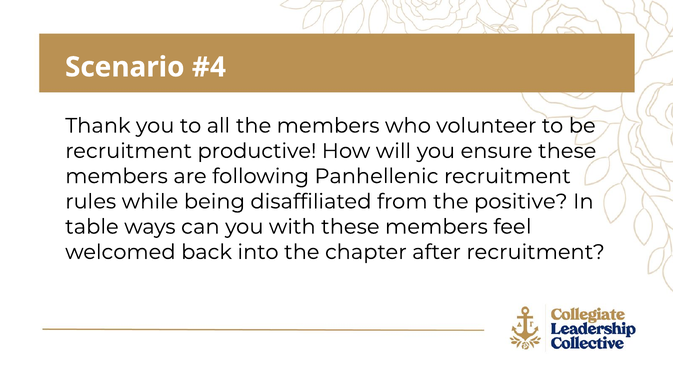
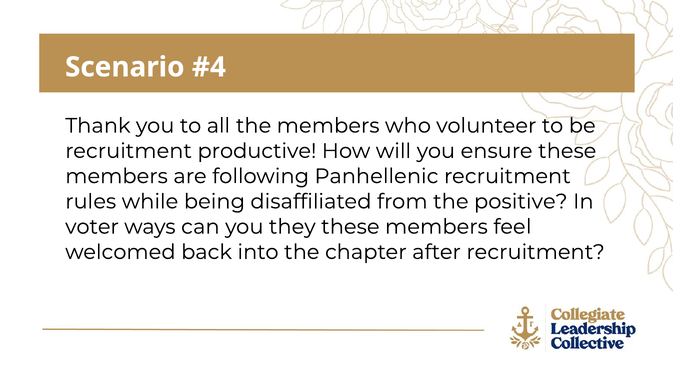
table: table -> voter
with: with -> they
